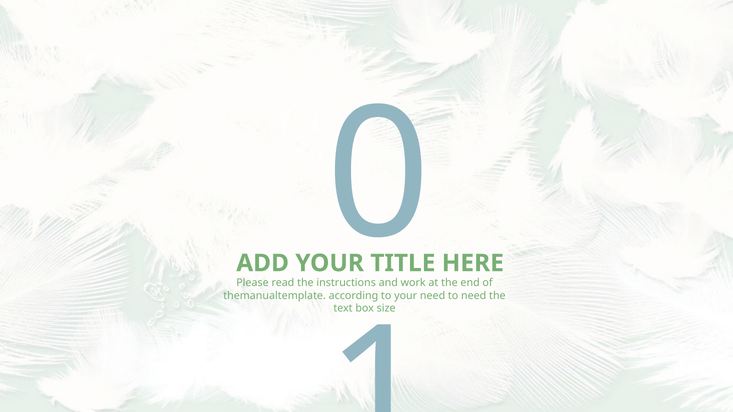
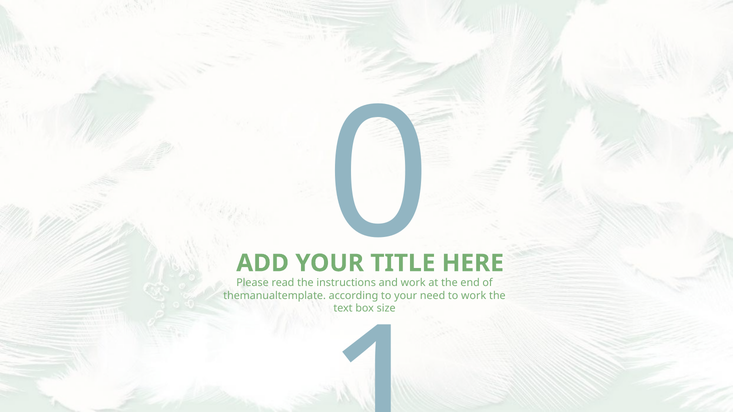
to need: need -> work
